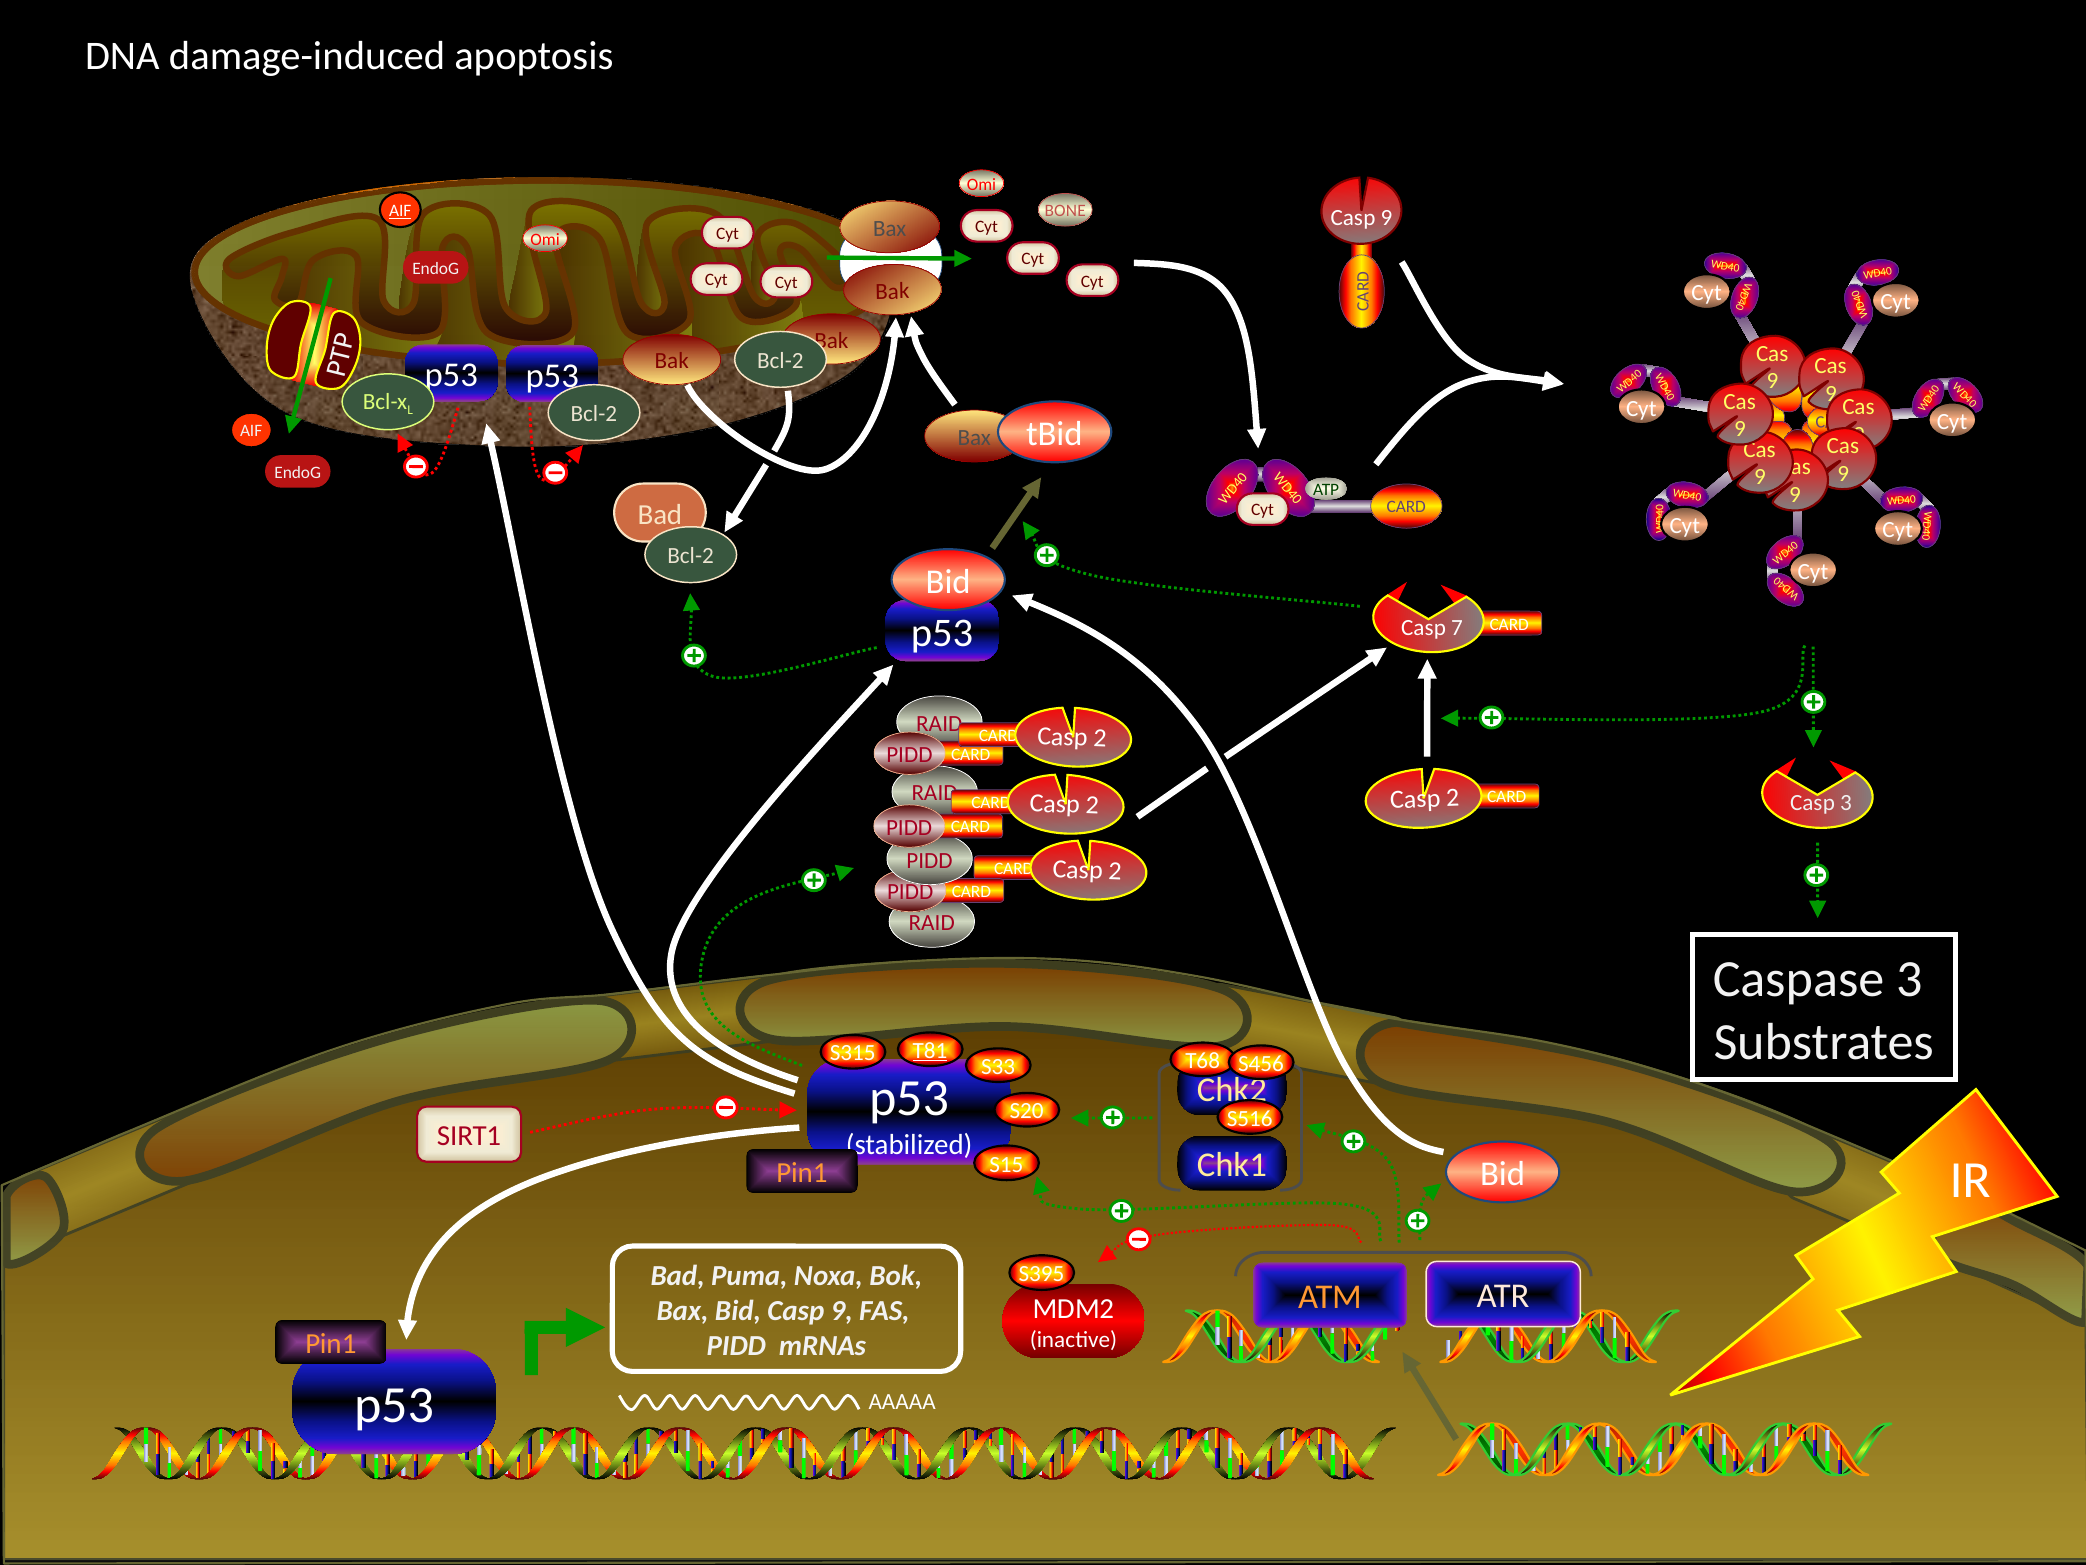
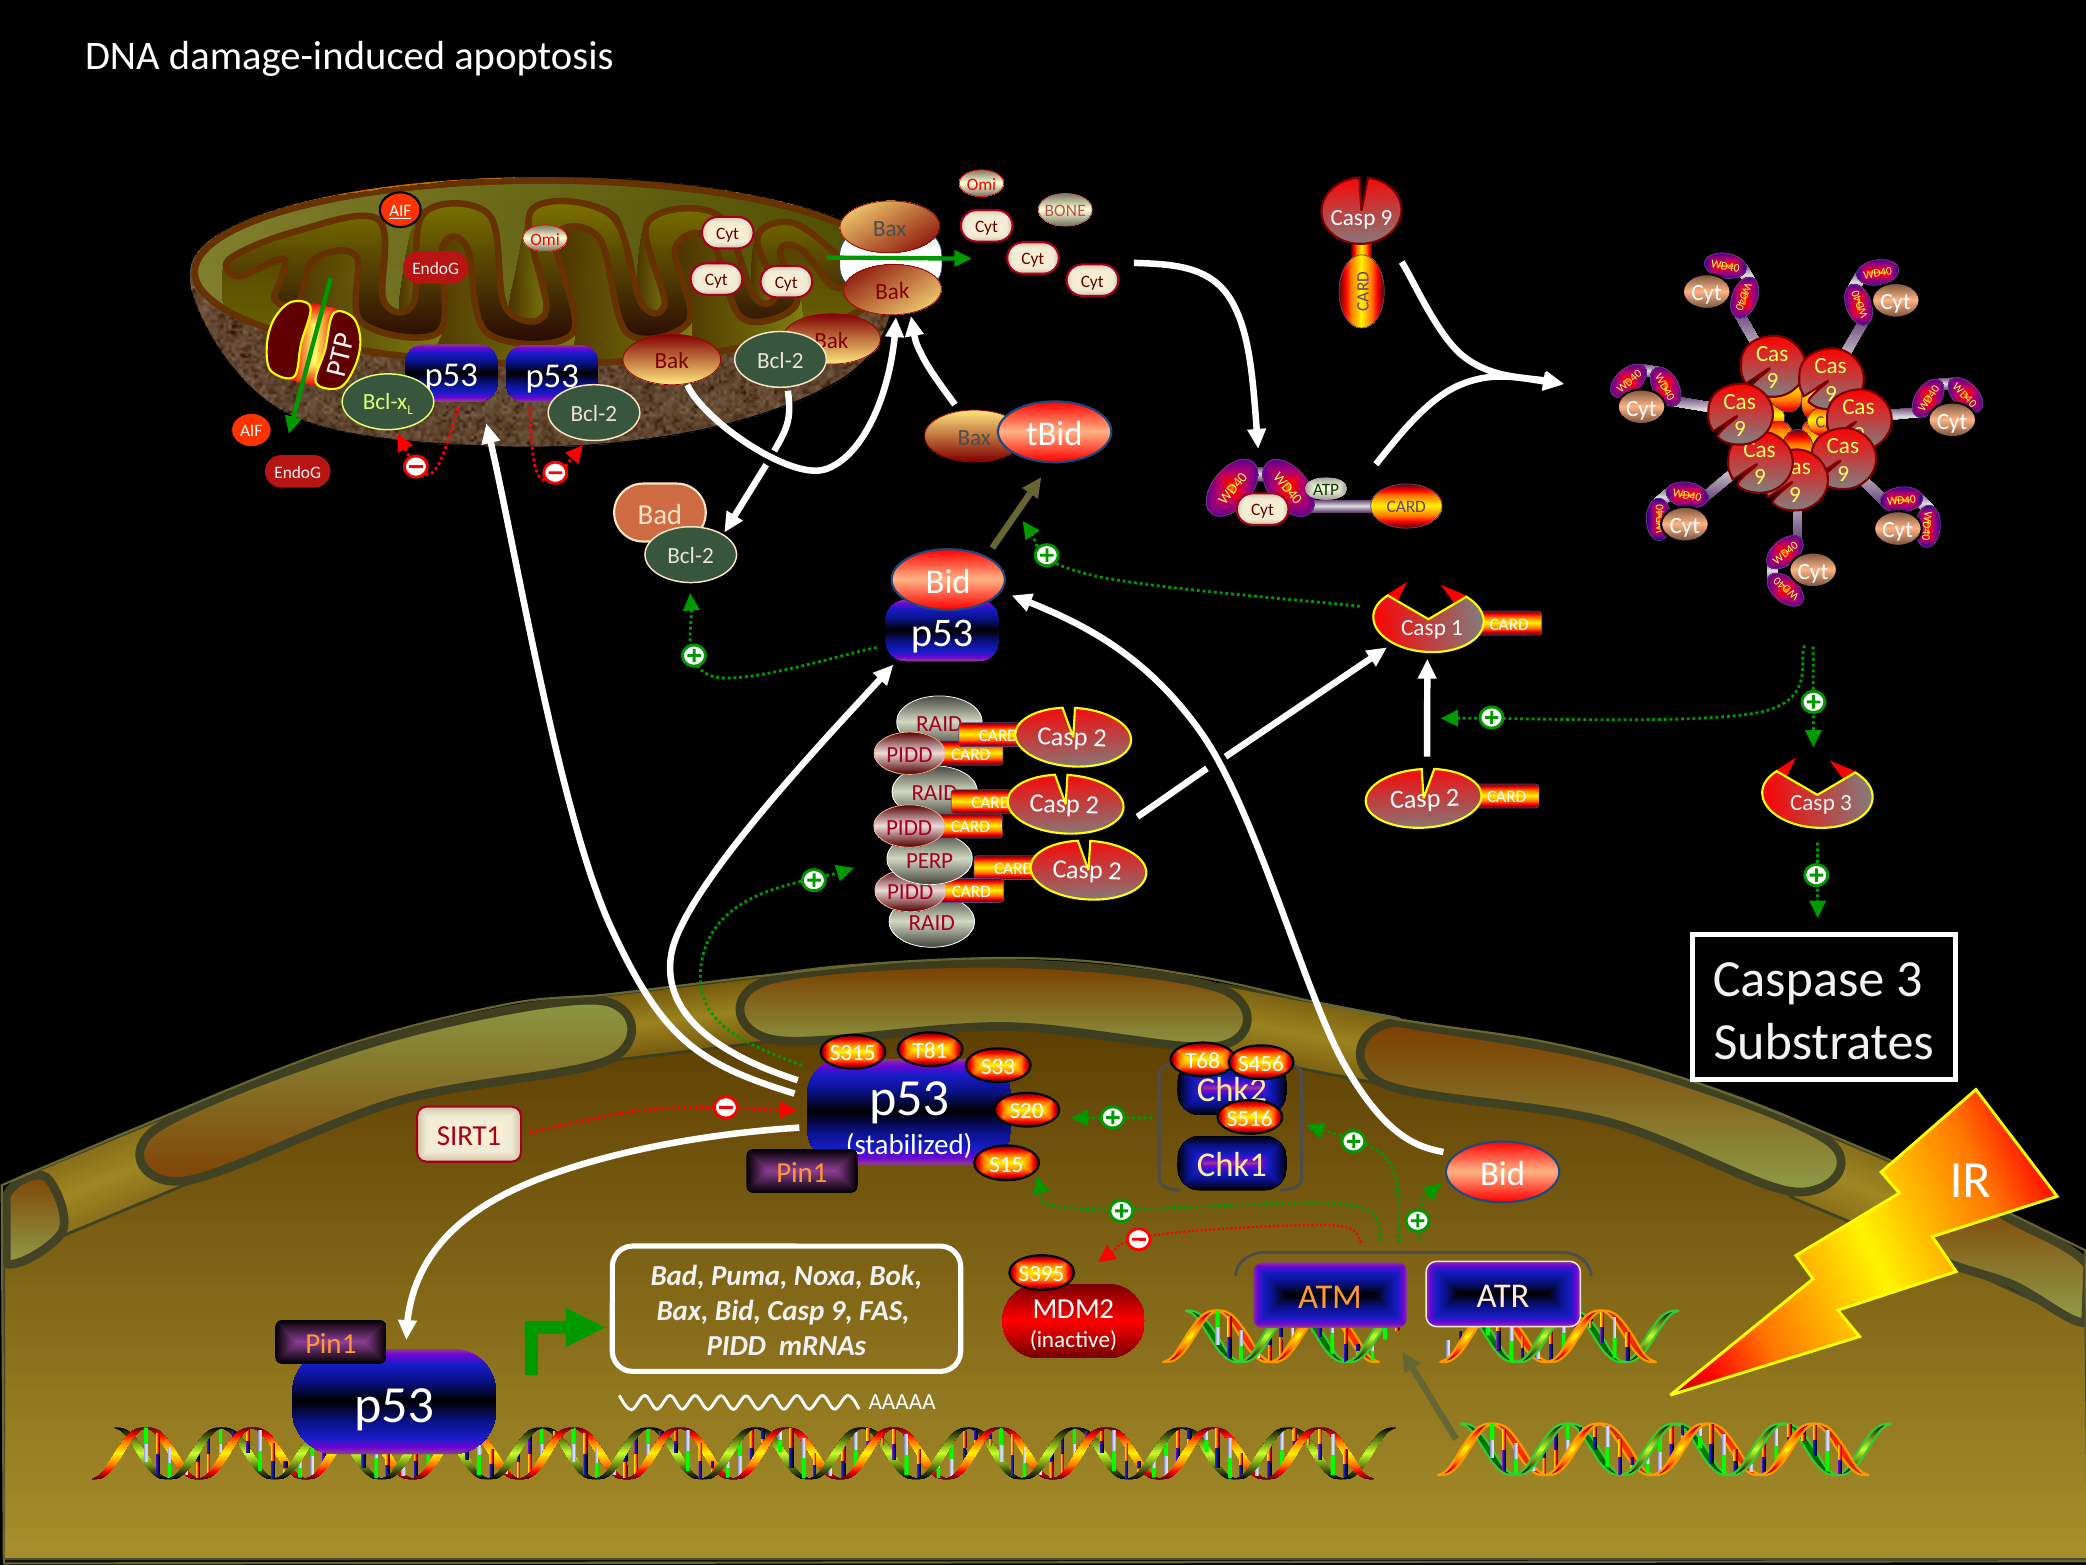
7: 7 -> 1
PIDD at (930, 860): PIDD -> PERP
T81 underline: present -> none
